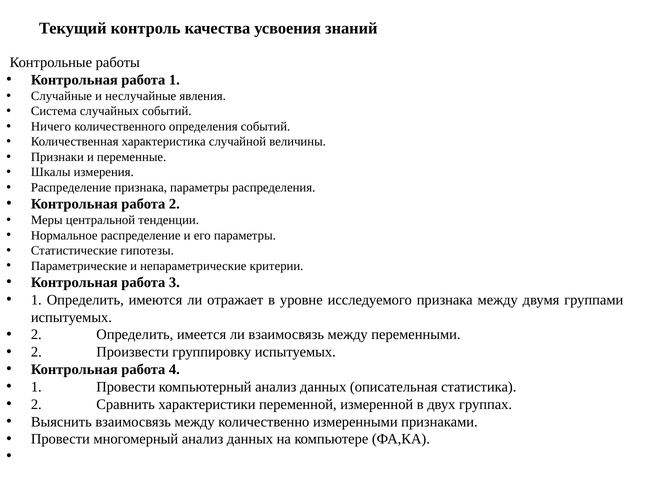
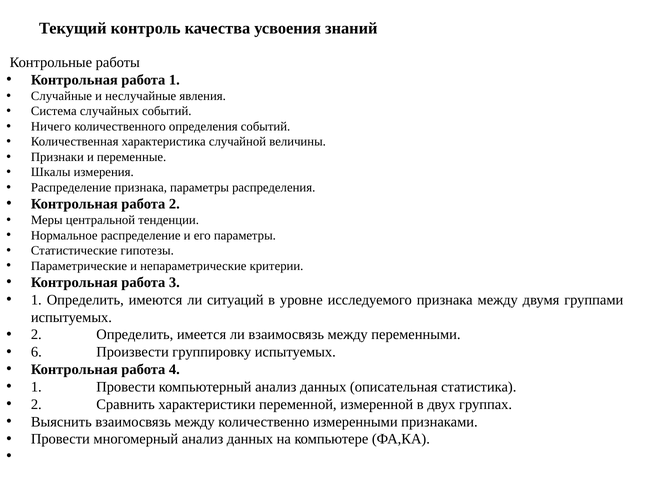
отражает: отражает -> ситуаций
2 at (36, 352): 2 -> 6
